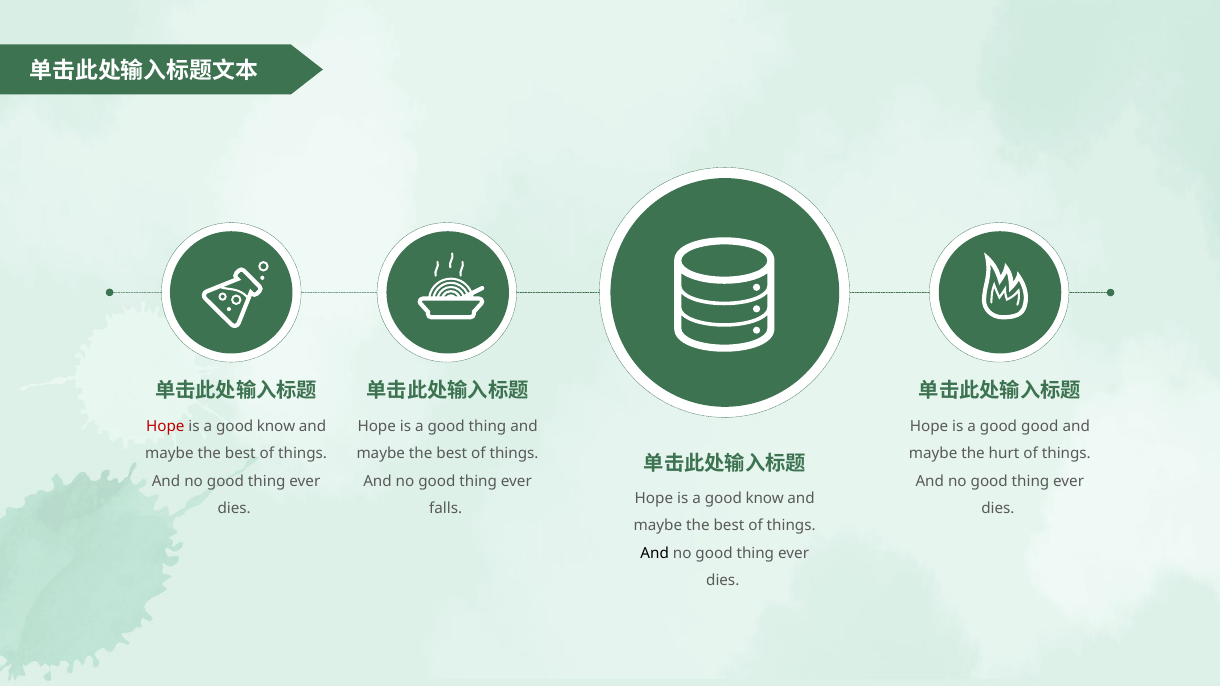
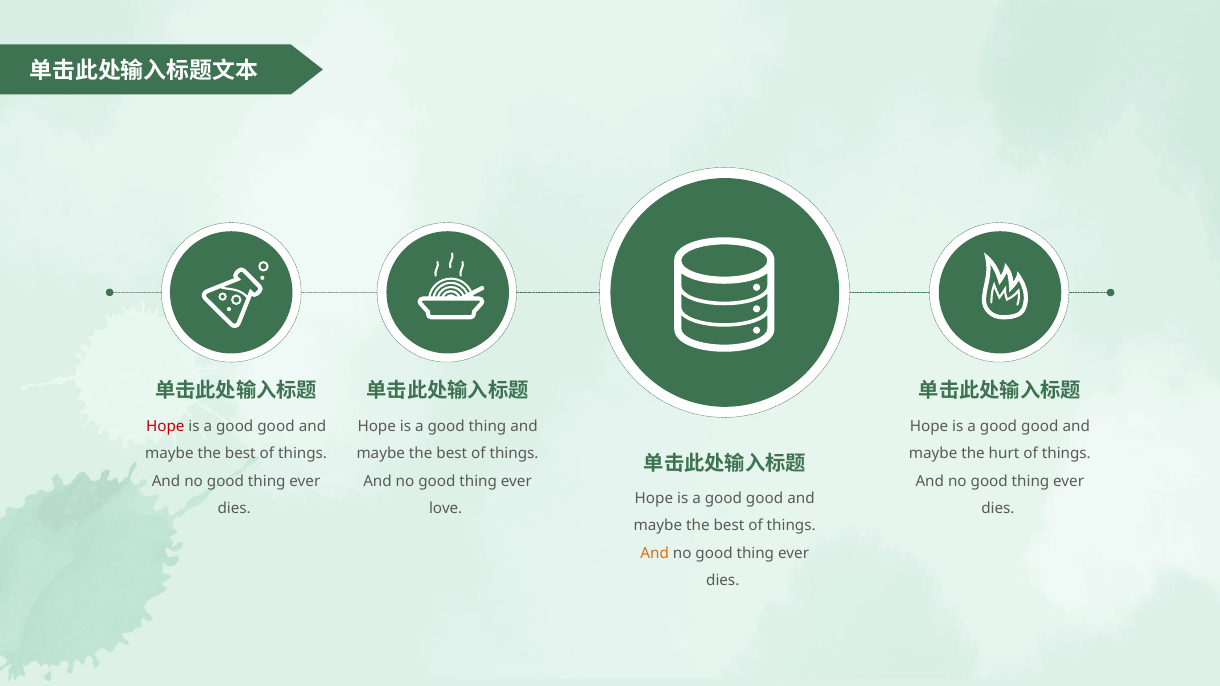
know at (276, 426): know -> good
know at (765, 499): know -> good
falls: falls -> love
And at (655, 554) colour: black -> orange
